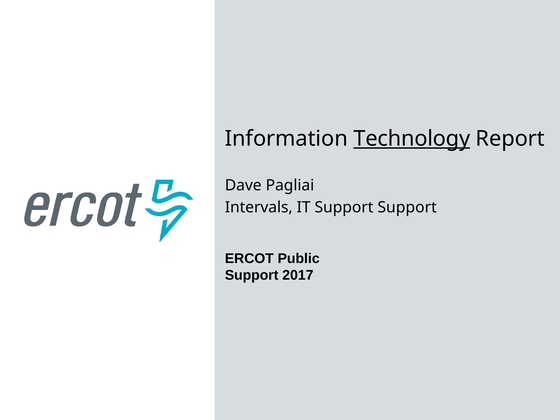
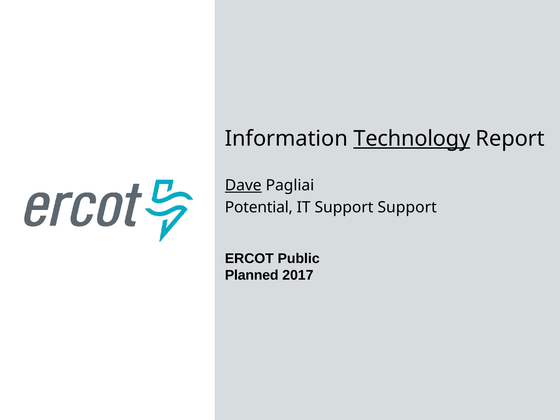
Dave underline: none -> present
Intervals: Intervals -> Potential
Support at (252, 275): Support -> Planned
